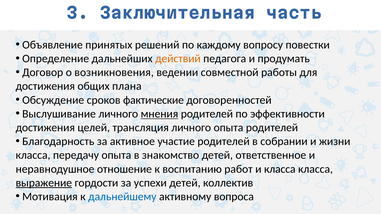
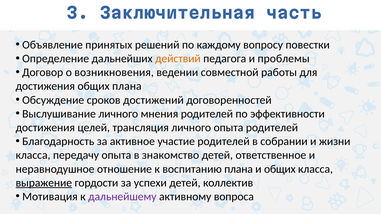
продумать: продумать -> проблемы
фактические: фактические -> достижений
мнения underline: present -> none
воспитанию работ: работ -> плана
и класса: класса -> общих
дальнейшему colour: blue -> purple
